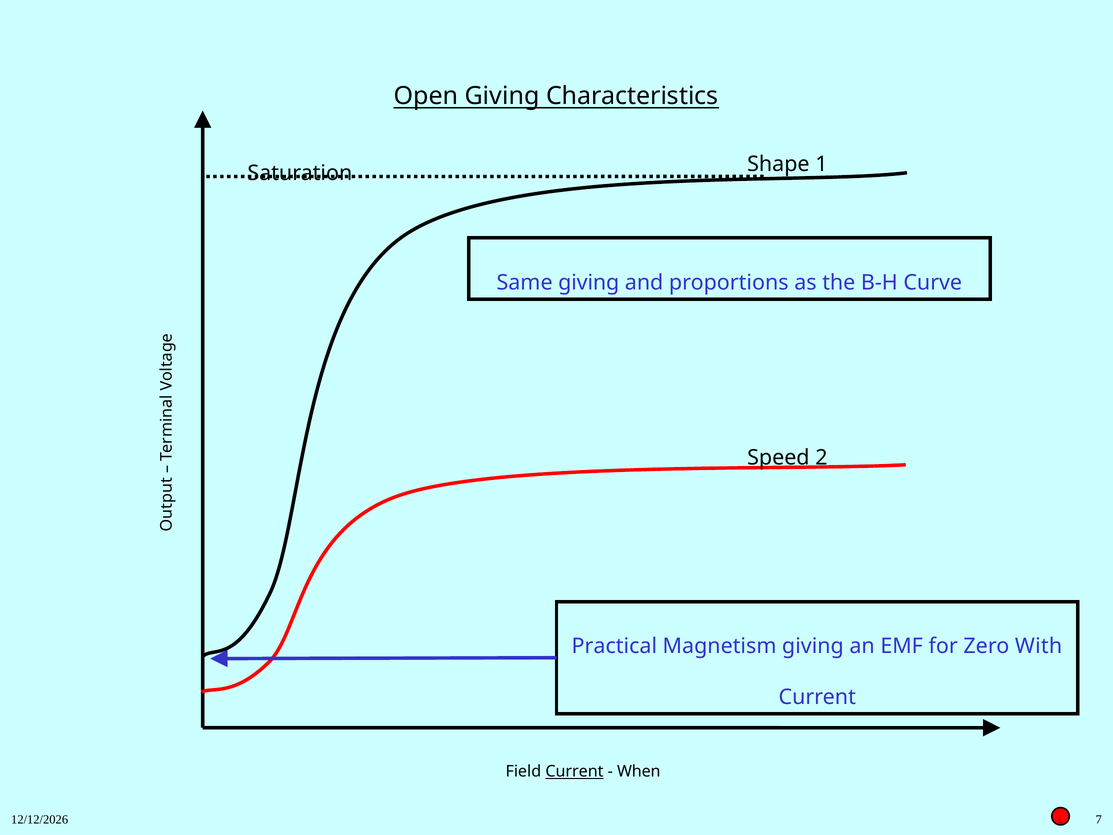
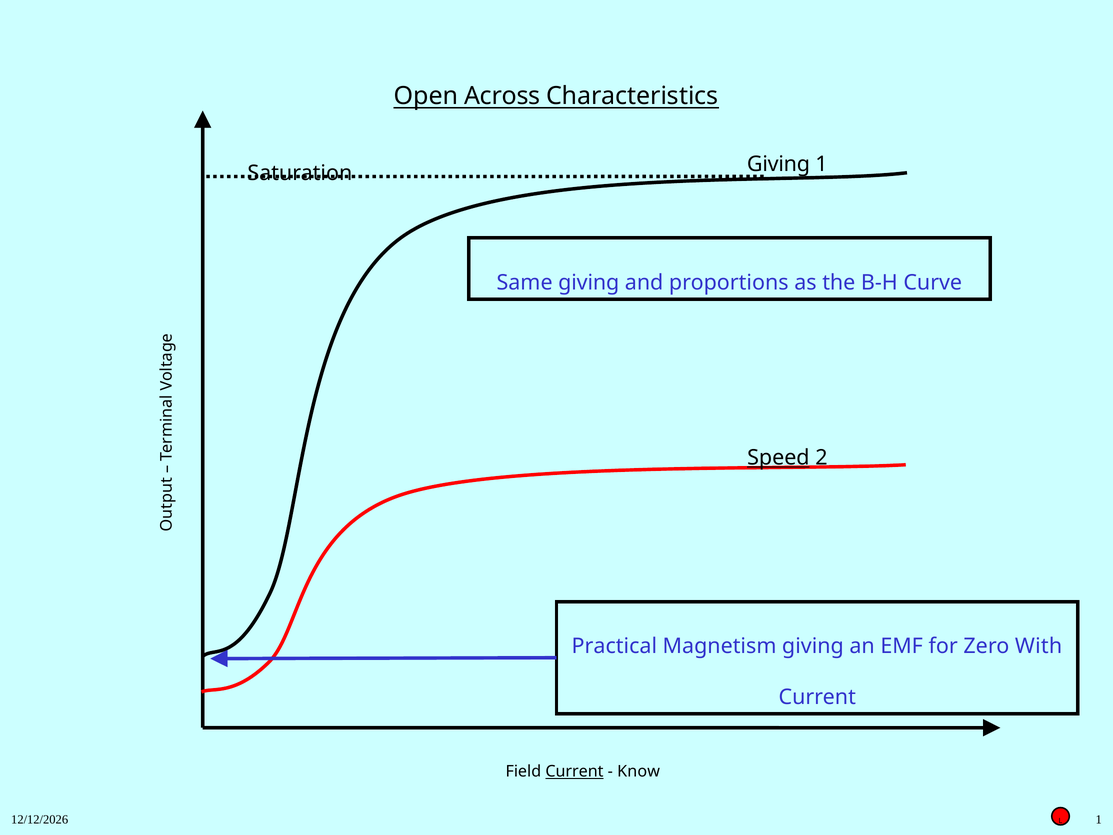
Open Giving: Giving -> Across
Saturation Shape: Shape -> Giving
Speed underline: none -> present
When: When -> Know
7 at (1099, 819): 7 -> 1
